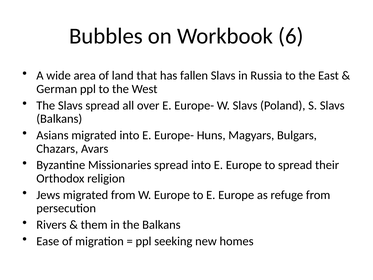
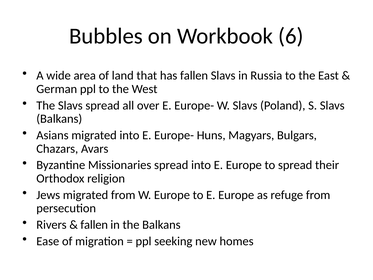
them at (94, 225): them -> fallen
